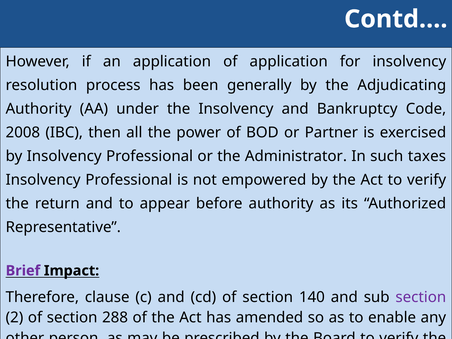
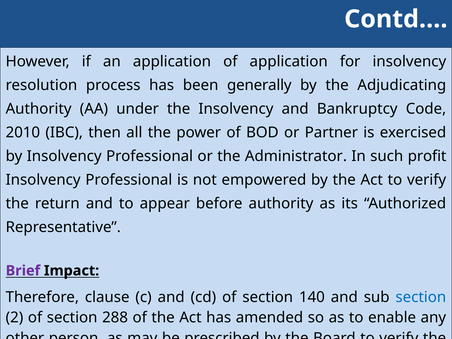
2008: 2008 -> 2010
taxes: taxes -> profit
section at (421, 297) colour: purple -> blue
